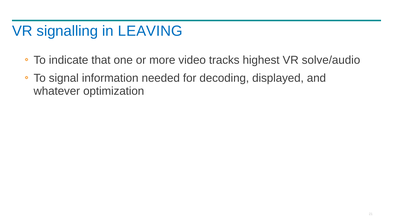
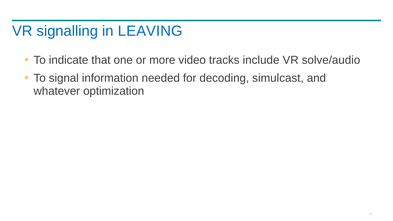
highest: highest -> include
displayed: displayed -> simulcast
